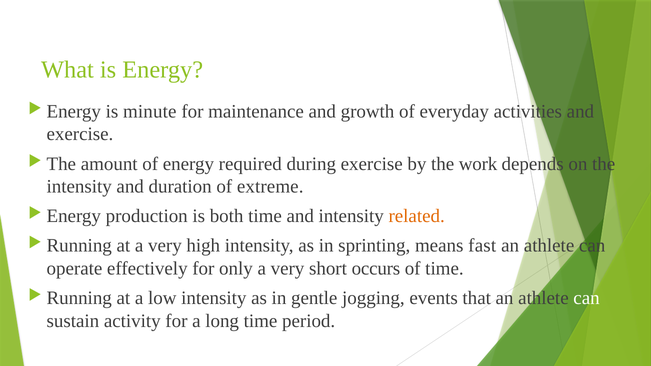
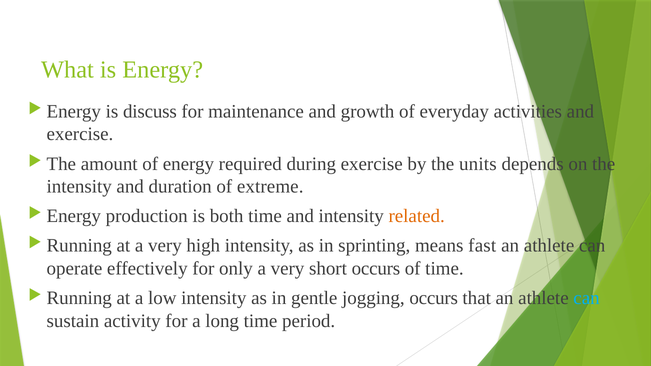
minute: minute -> discuss
work: work -> units
jogging events: events -> occurs
can at (587, 298) colour: white -> light blue
